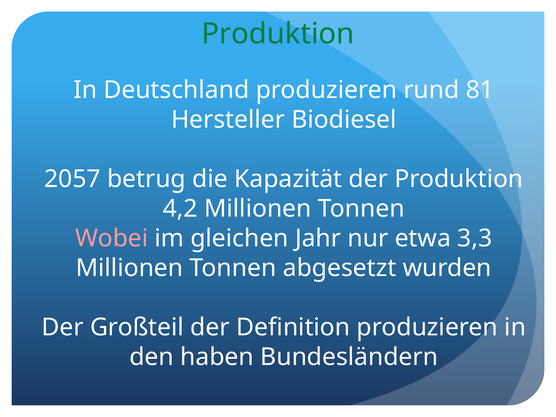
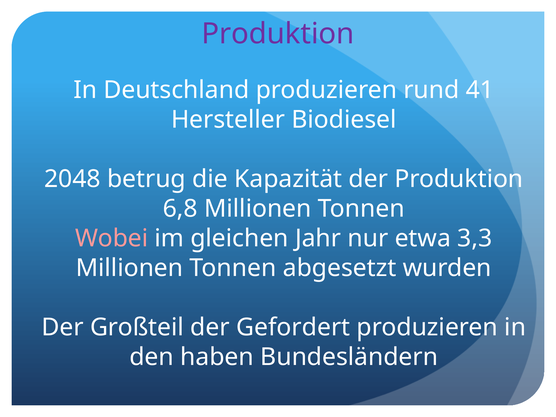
Produktion at (278, 34) colour: green -> purple
81: 81 -> 41
2057: 2057 -> 2048
4,2: 4,2 -> 6,8
Definition: Definition -> Gefordert
